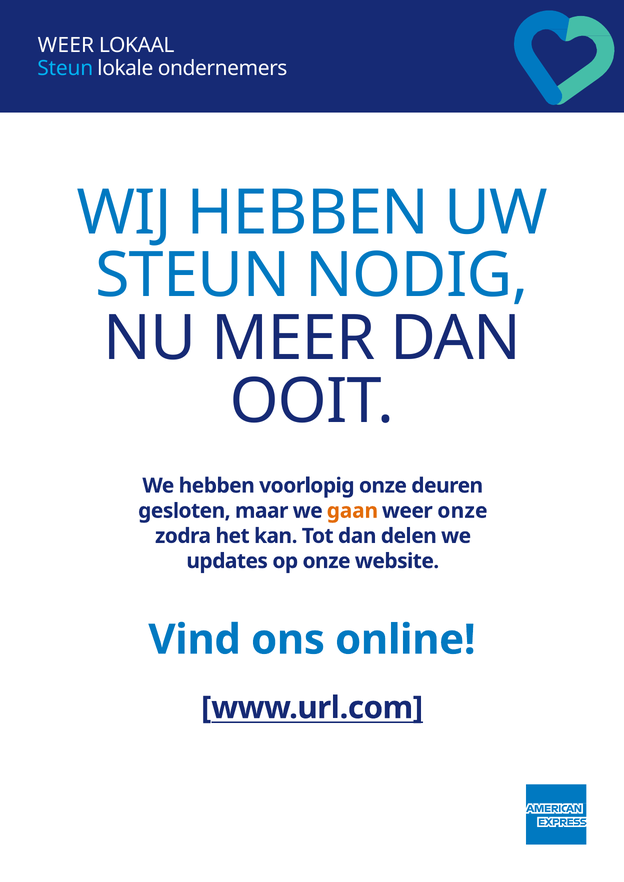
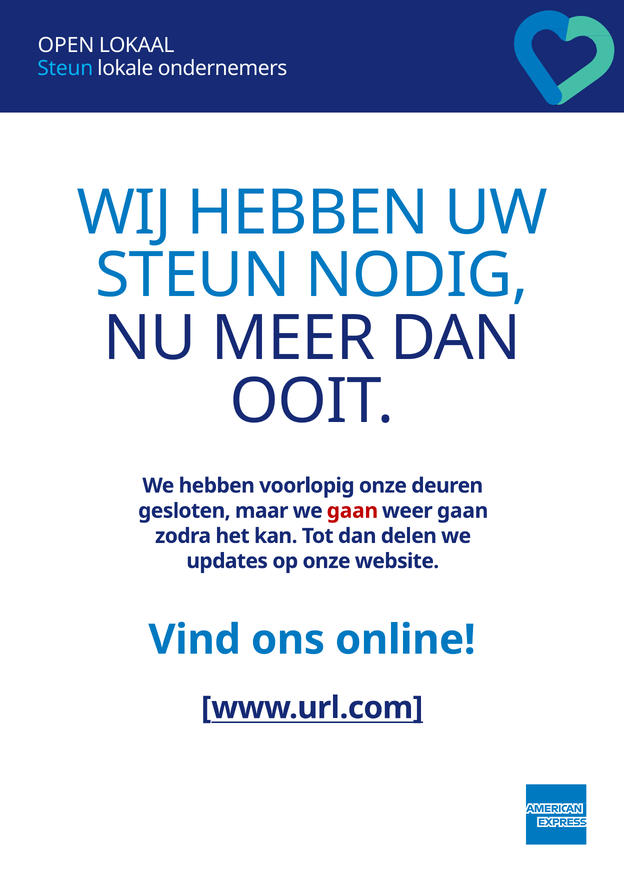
WEER at (66, 45): WEER -> OPEN
gaan at (352, 511) colour: orange -> red
weer onze: onze -> gaan
